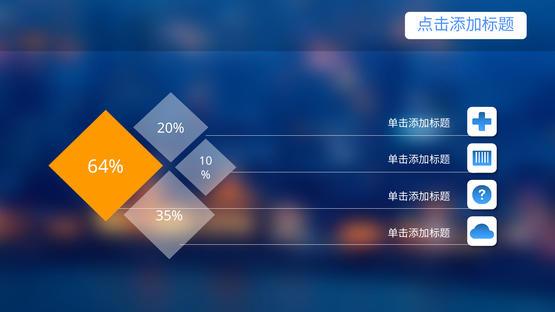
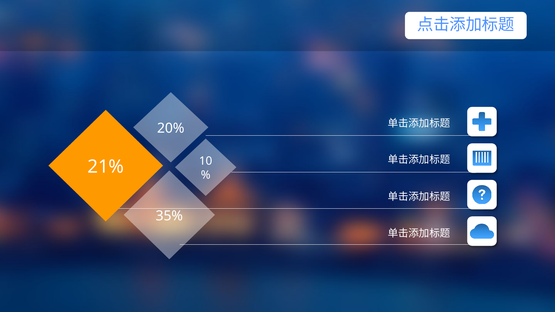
64%: 64% -> 21%
